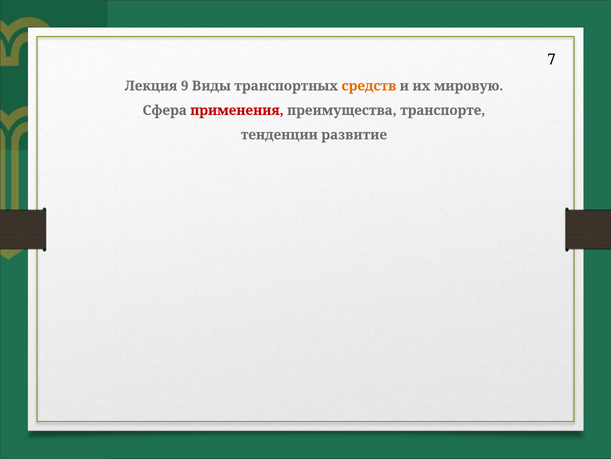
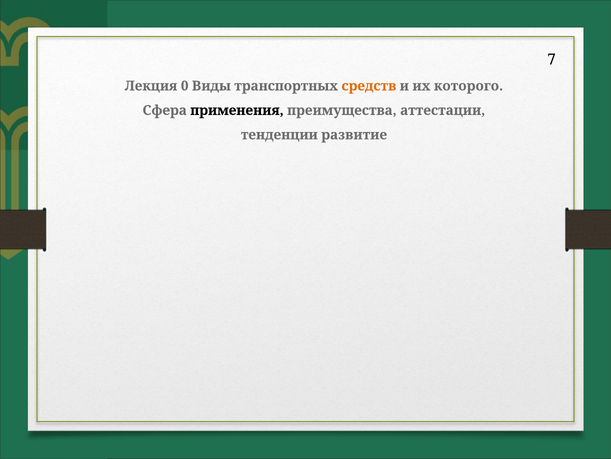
9: 9 -> 0
мировую: мировую -> которого
применения colour: red -> black
транспорте: транспорте -> аттестации
